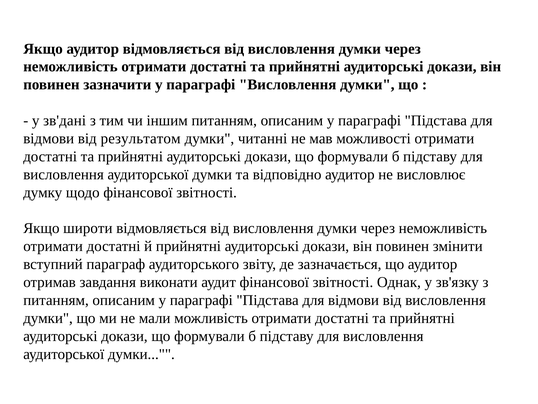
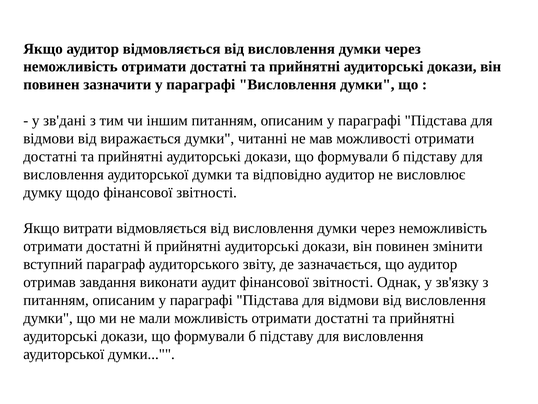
результатом: результатом -> виражається
широти: широти -> витрати
